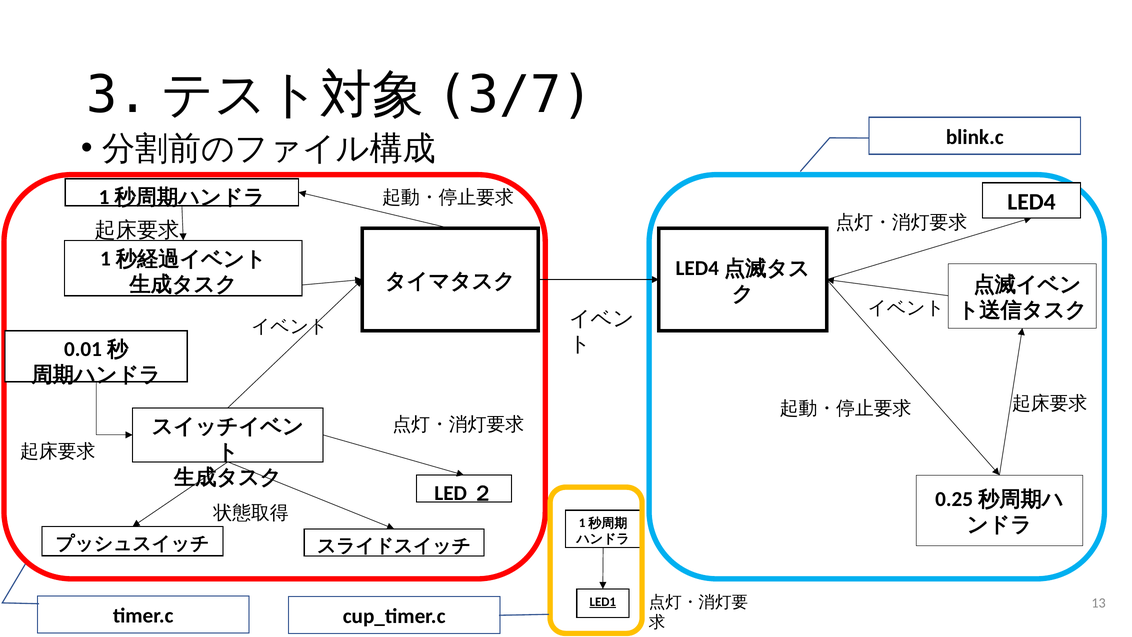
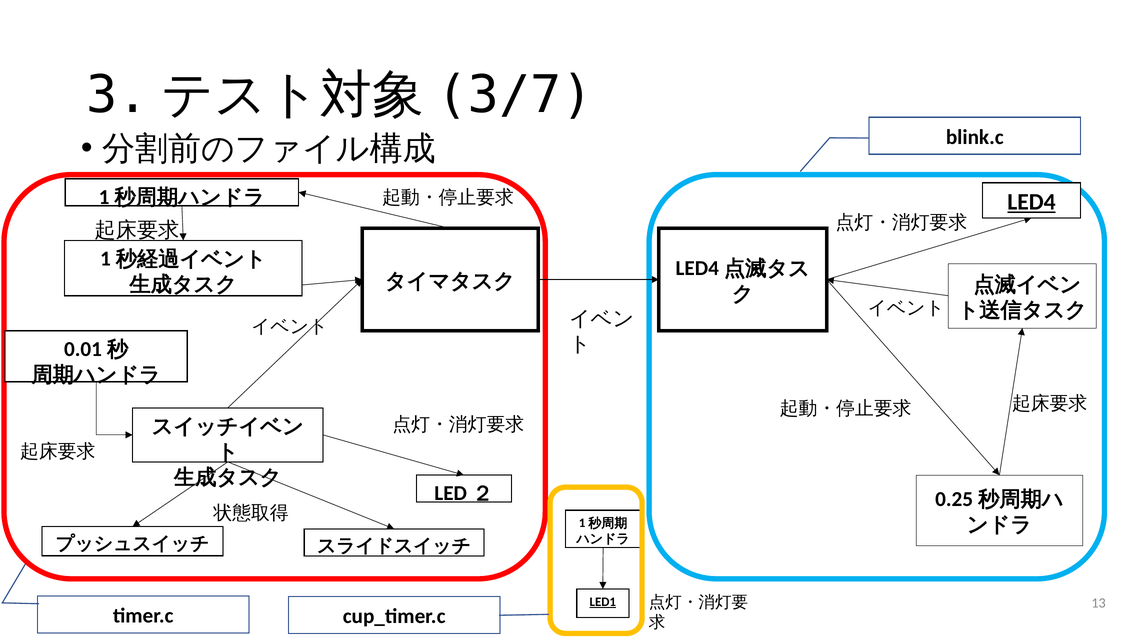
LED4 underline: none -> present
